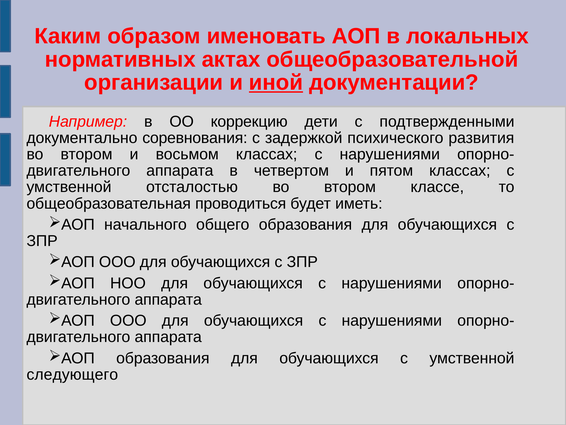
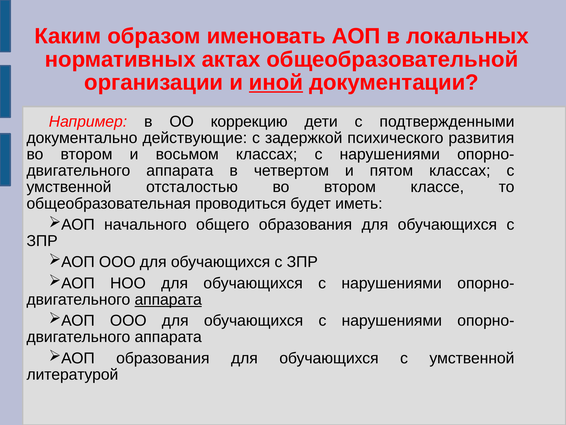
соревнования: соревнования -> действующие
аппарата at (168, 299) underline: none -> present
следующего: следующего -> литературой
